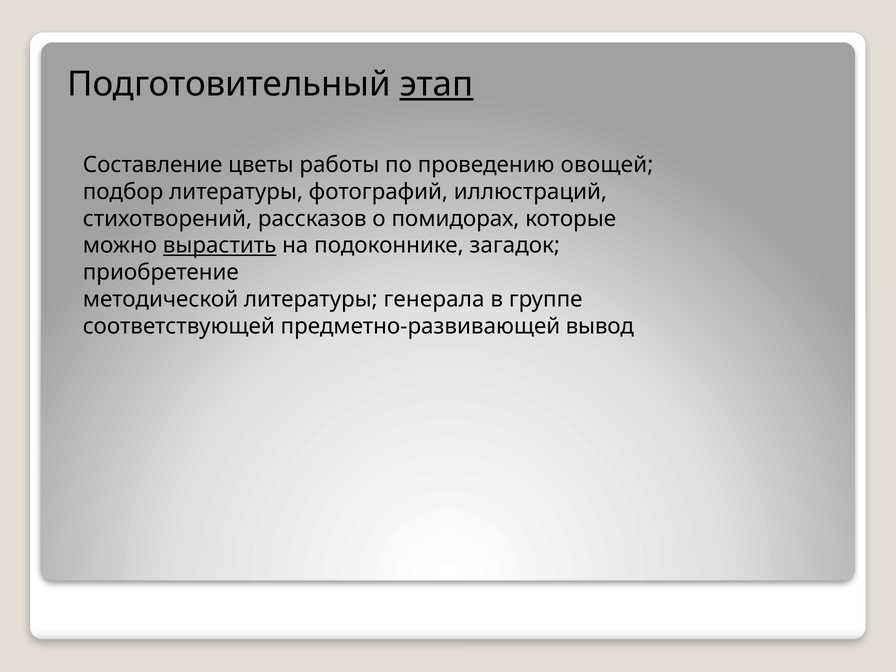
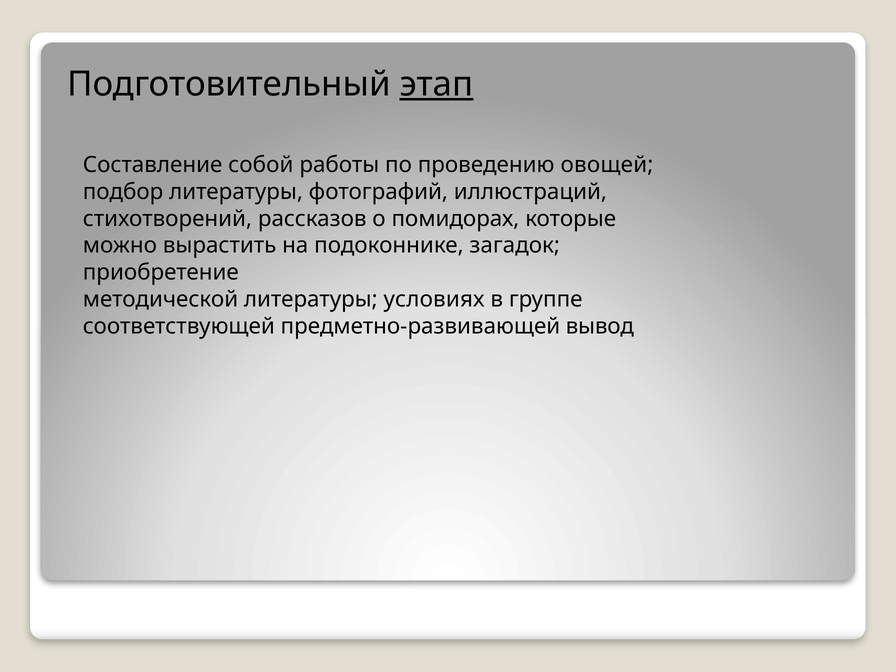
цветы: цветы -> собой
вырастить underline: present -> none
генерала: генерала -> условиях
